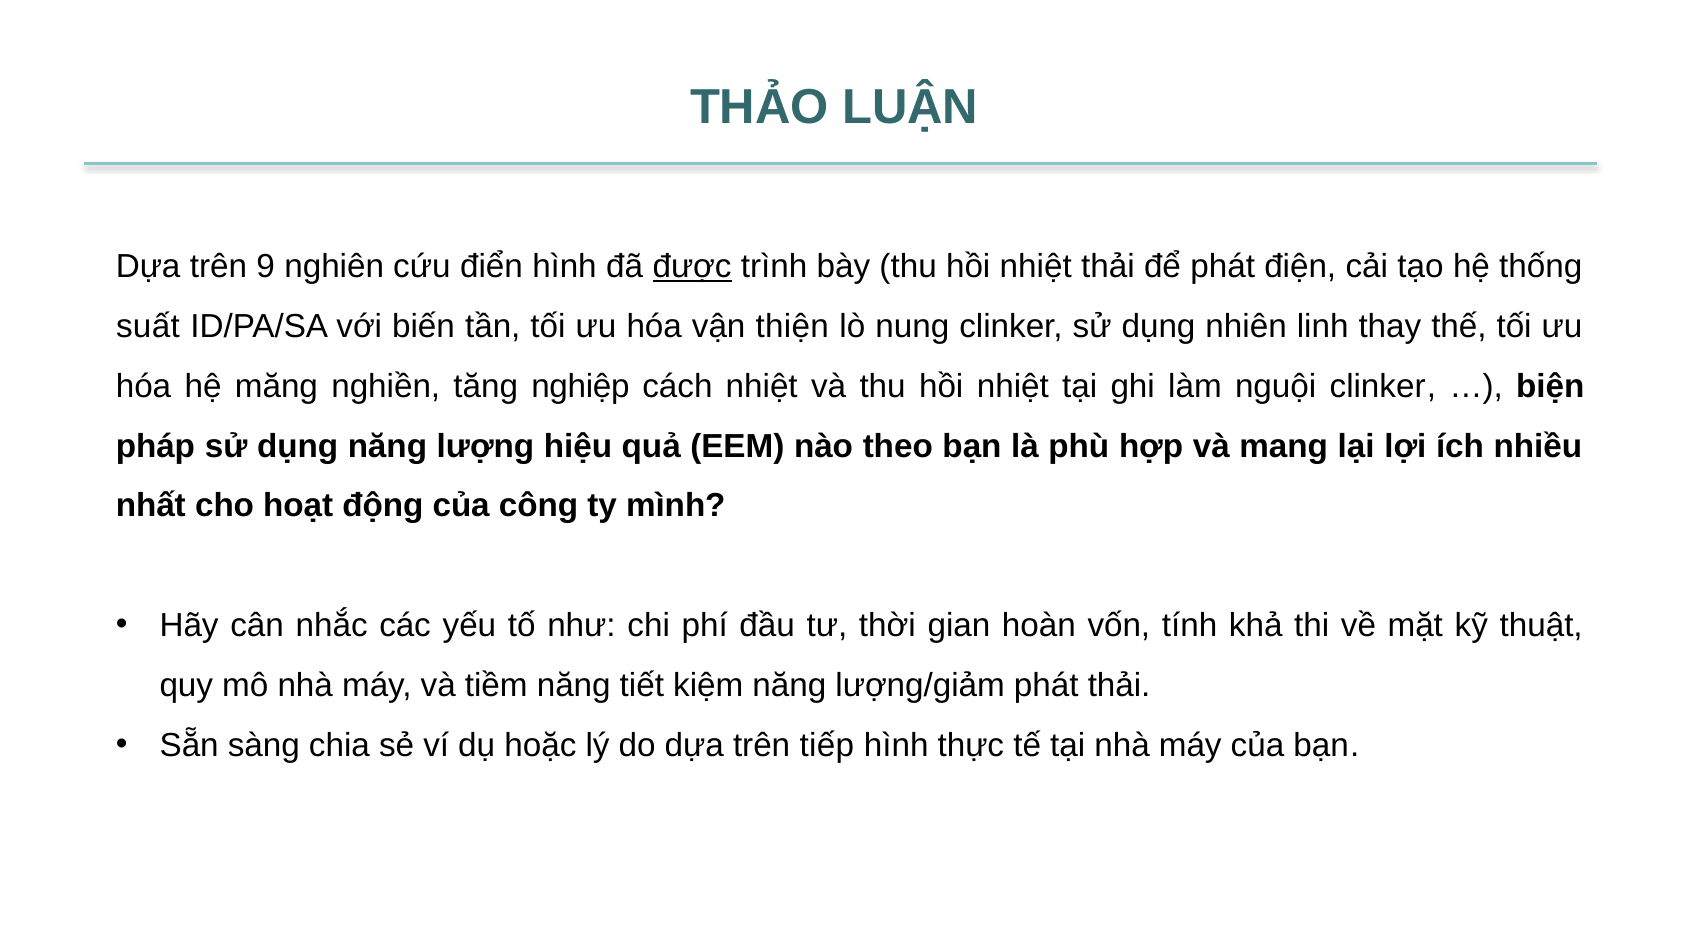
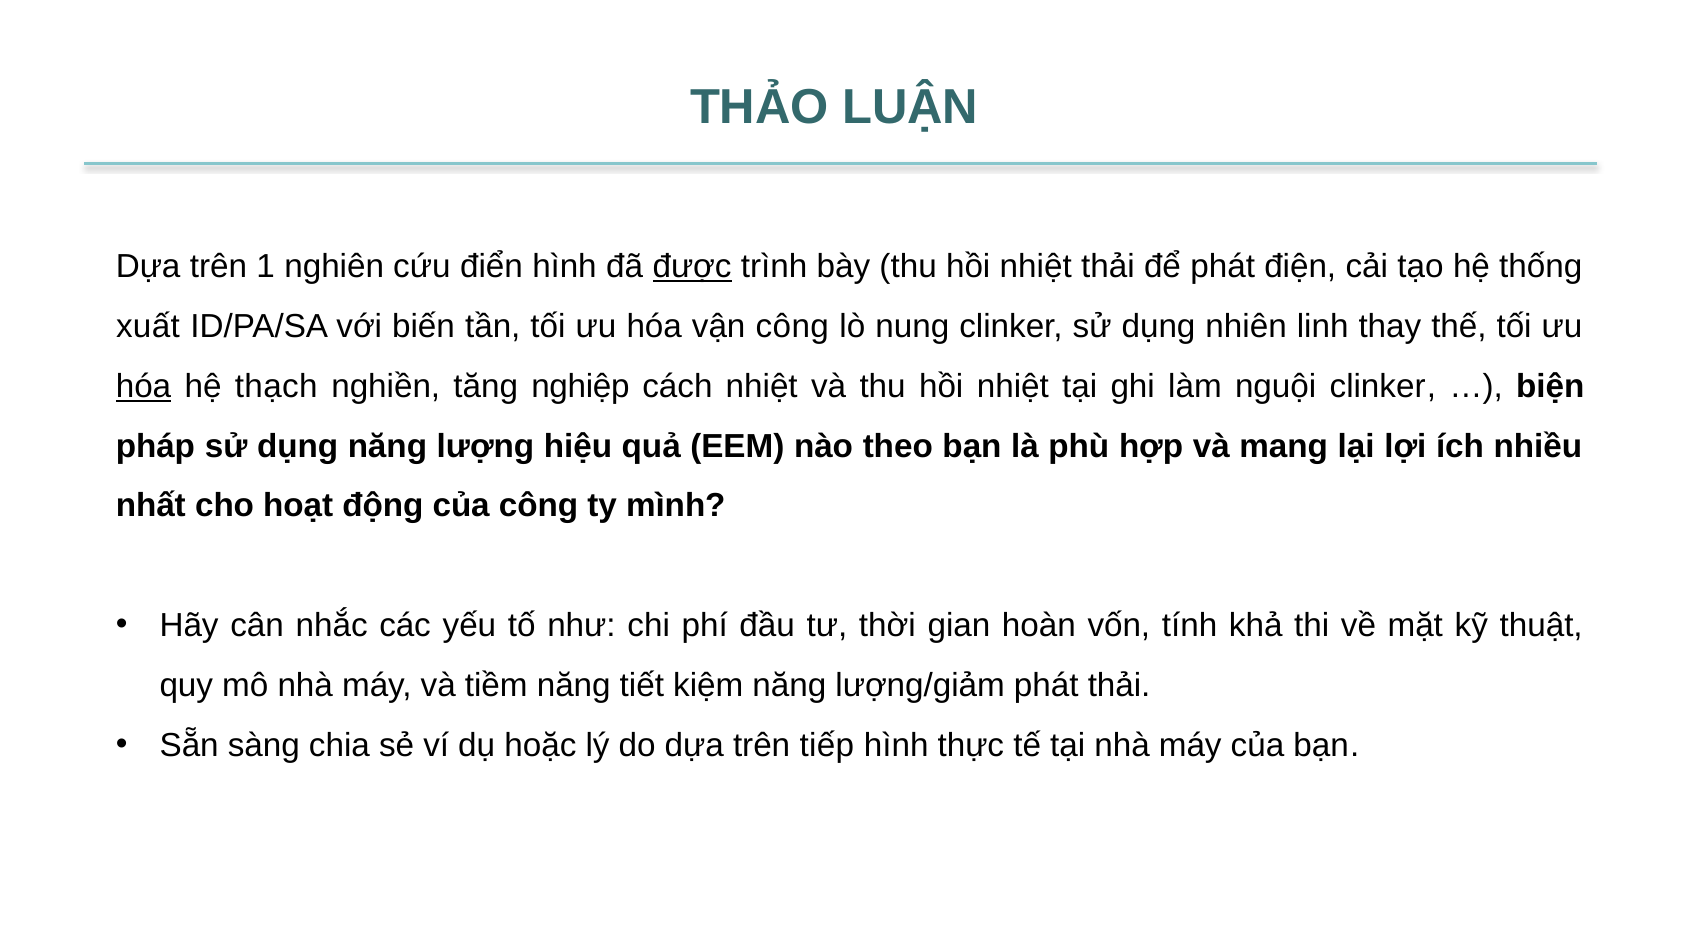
9: 9 -> 1
suất: suất -> xuất
vận thiện: thiện -> công
hóa at (144, 386) underline: none -> present
măng: măng -> thạch
